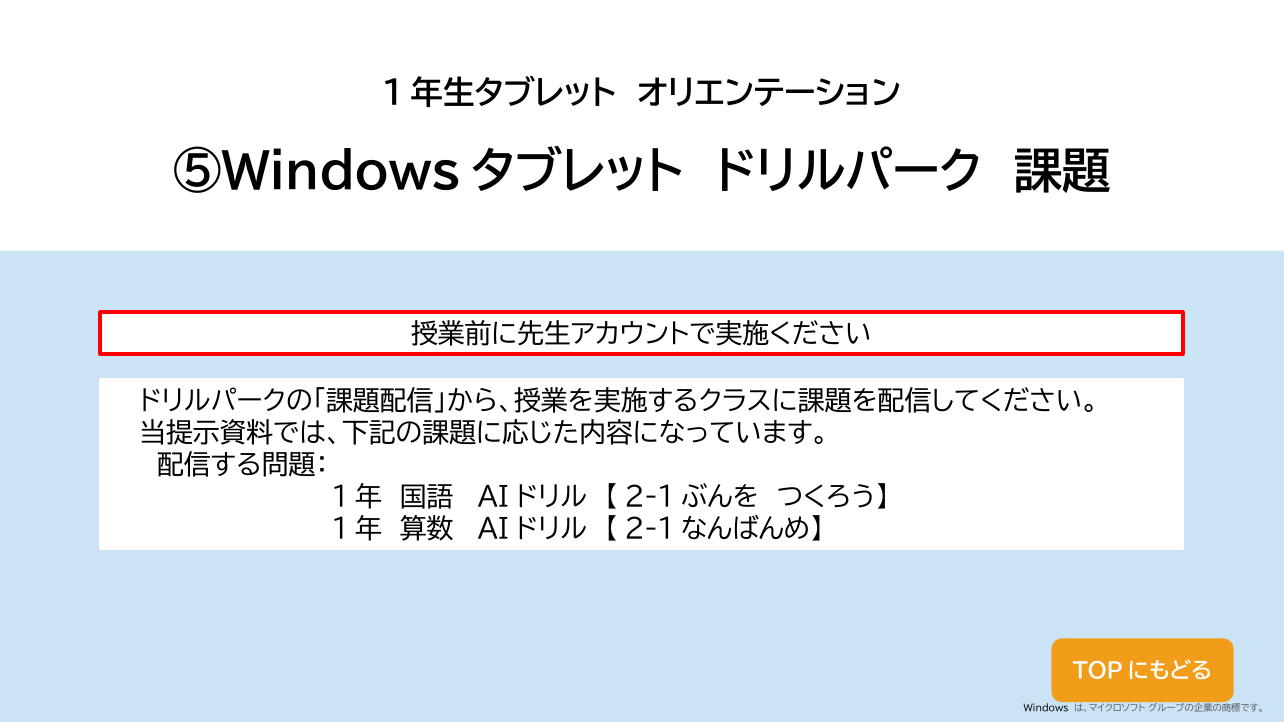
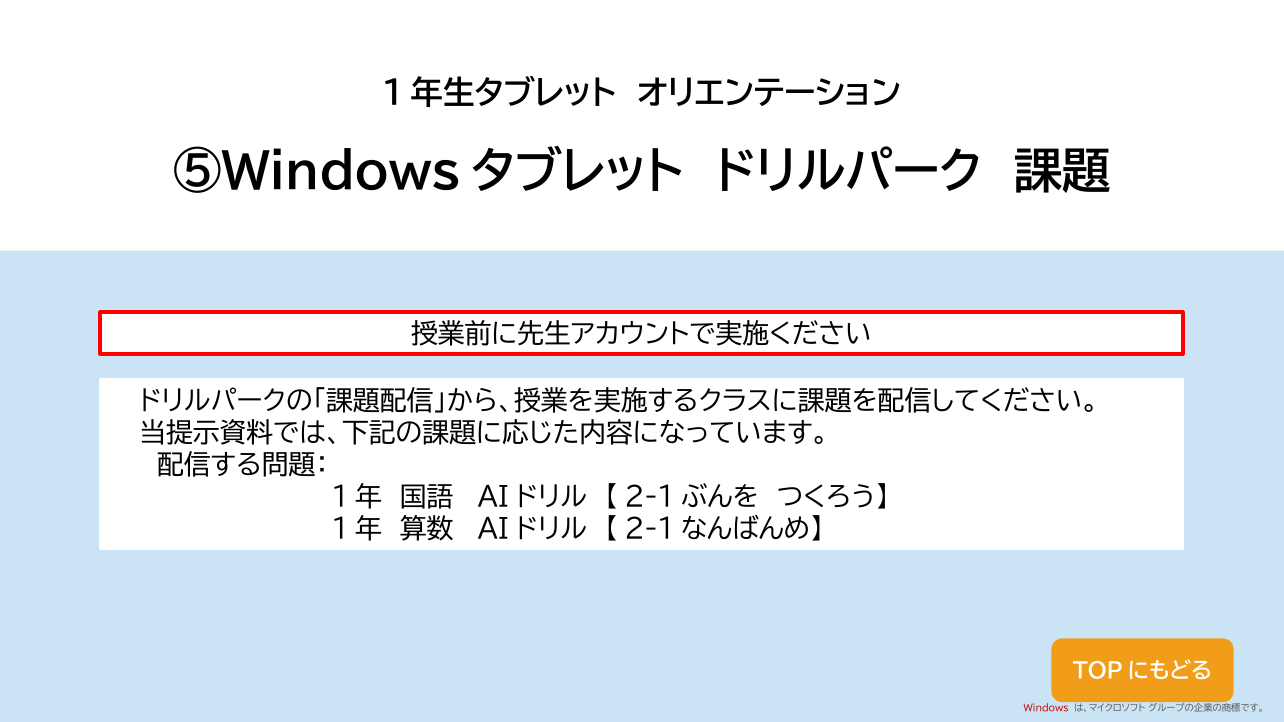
Windows colour: black -> red
